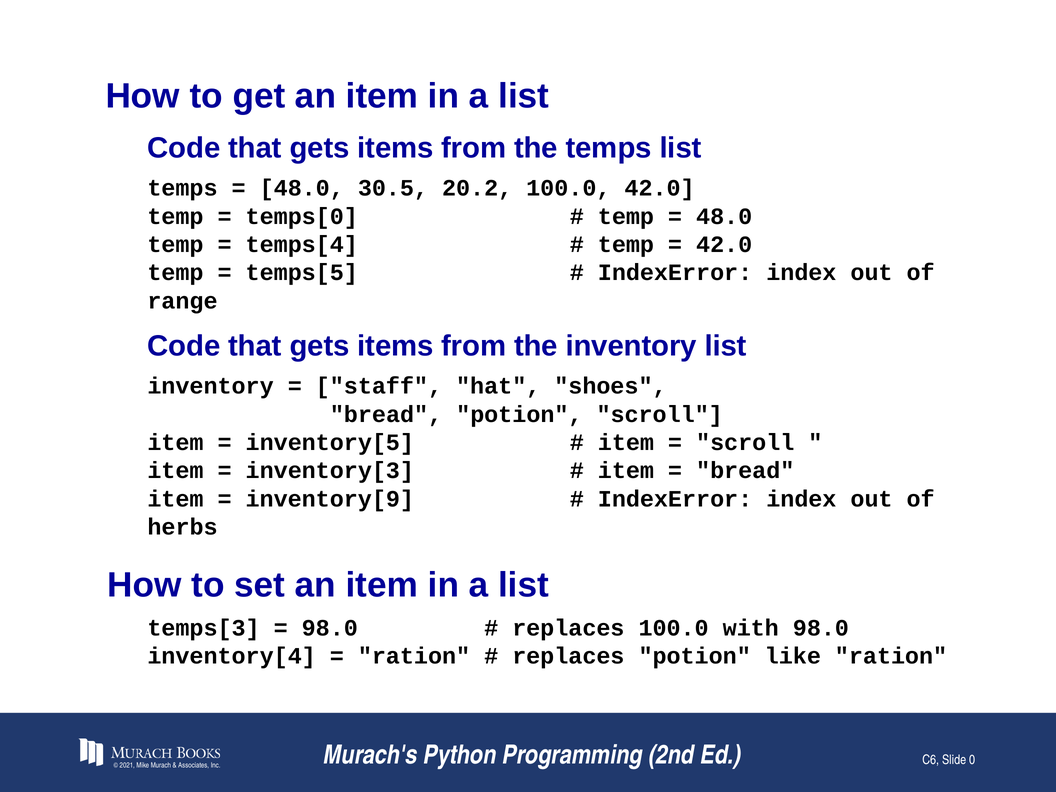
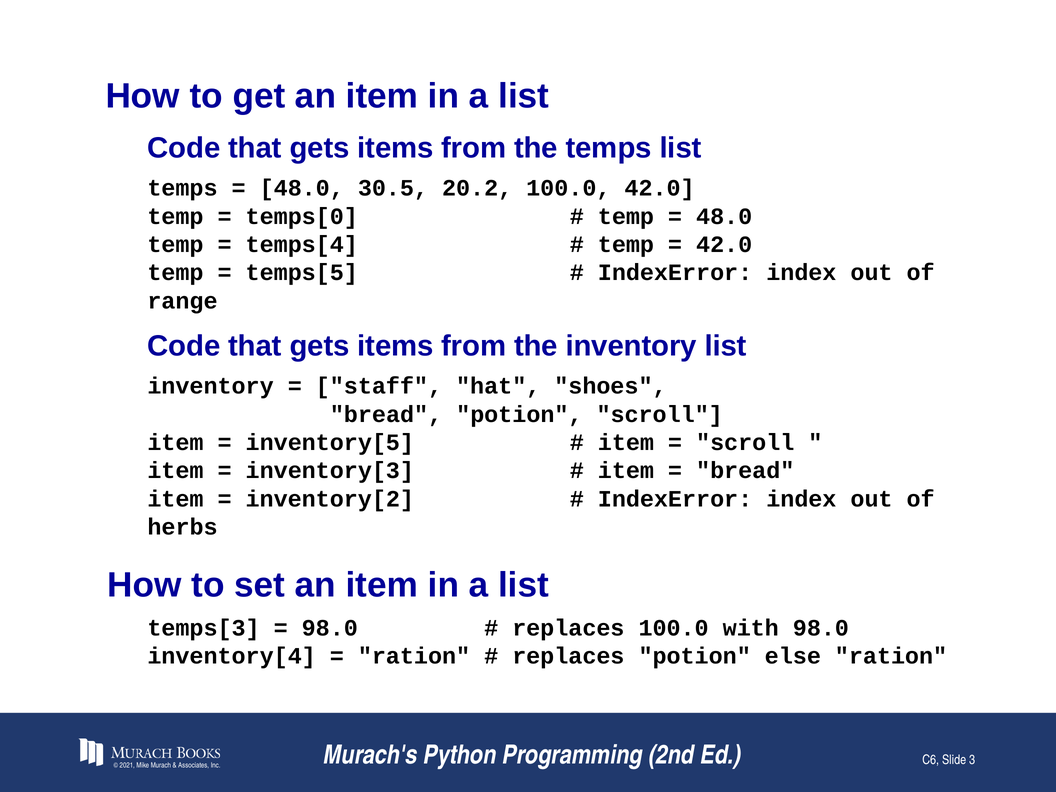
inventory[9: inventory[9 -> inventory[2
like: like -> else
0: 0 -> 3
